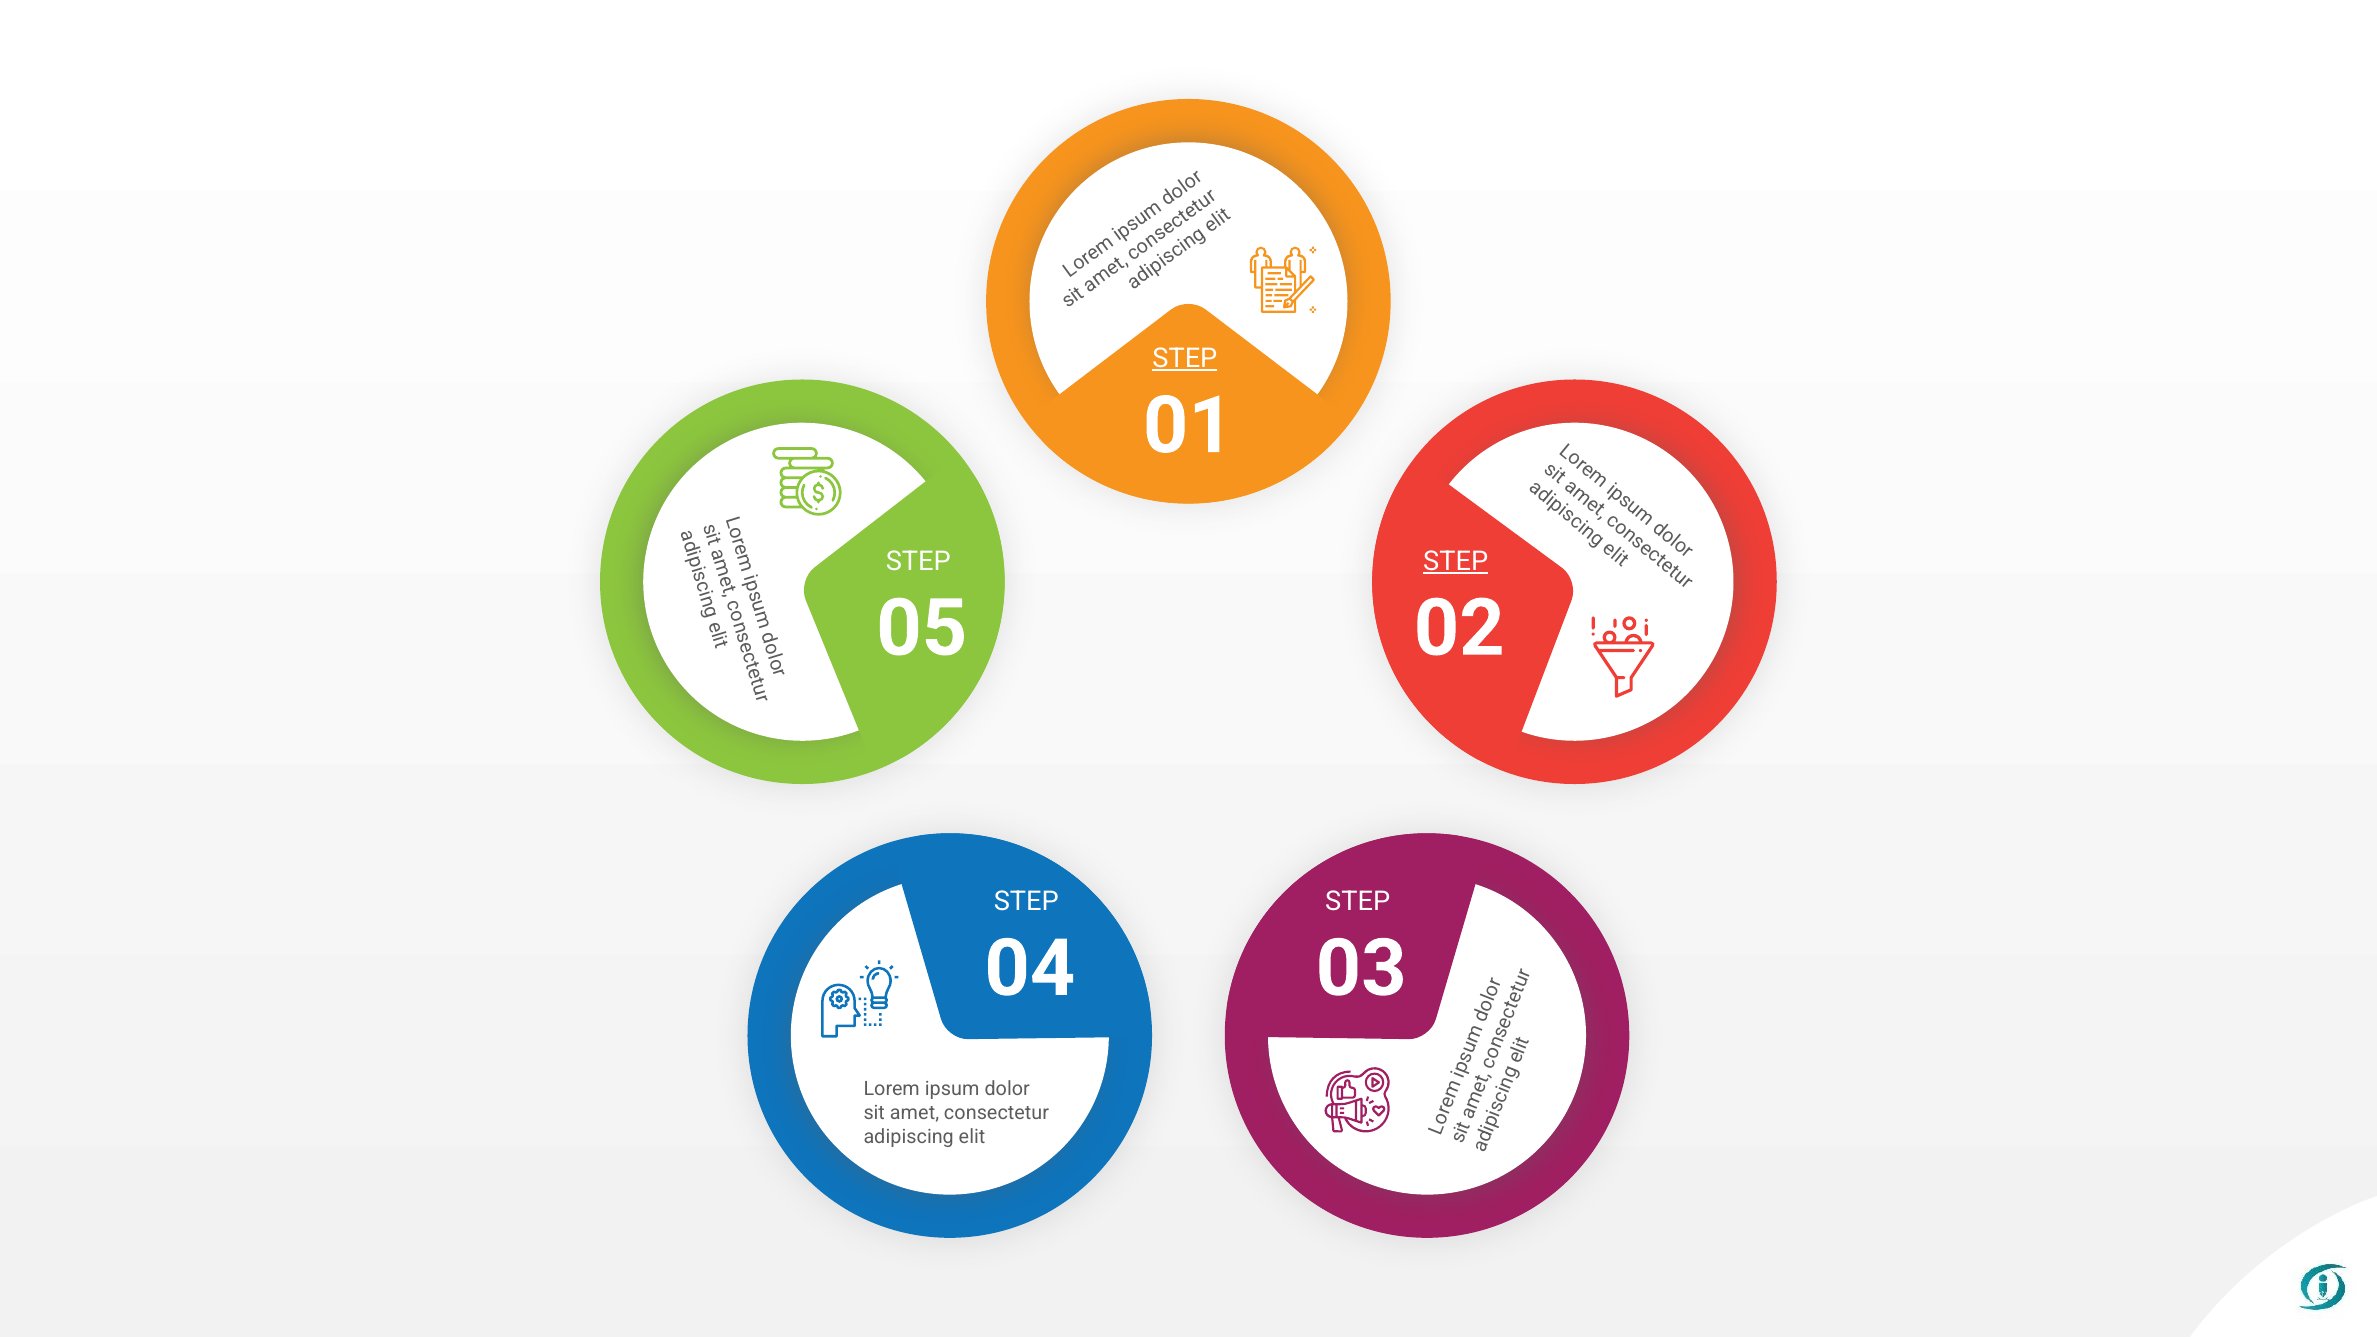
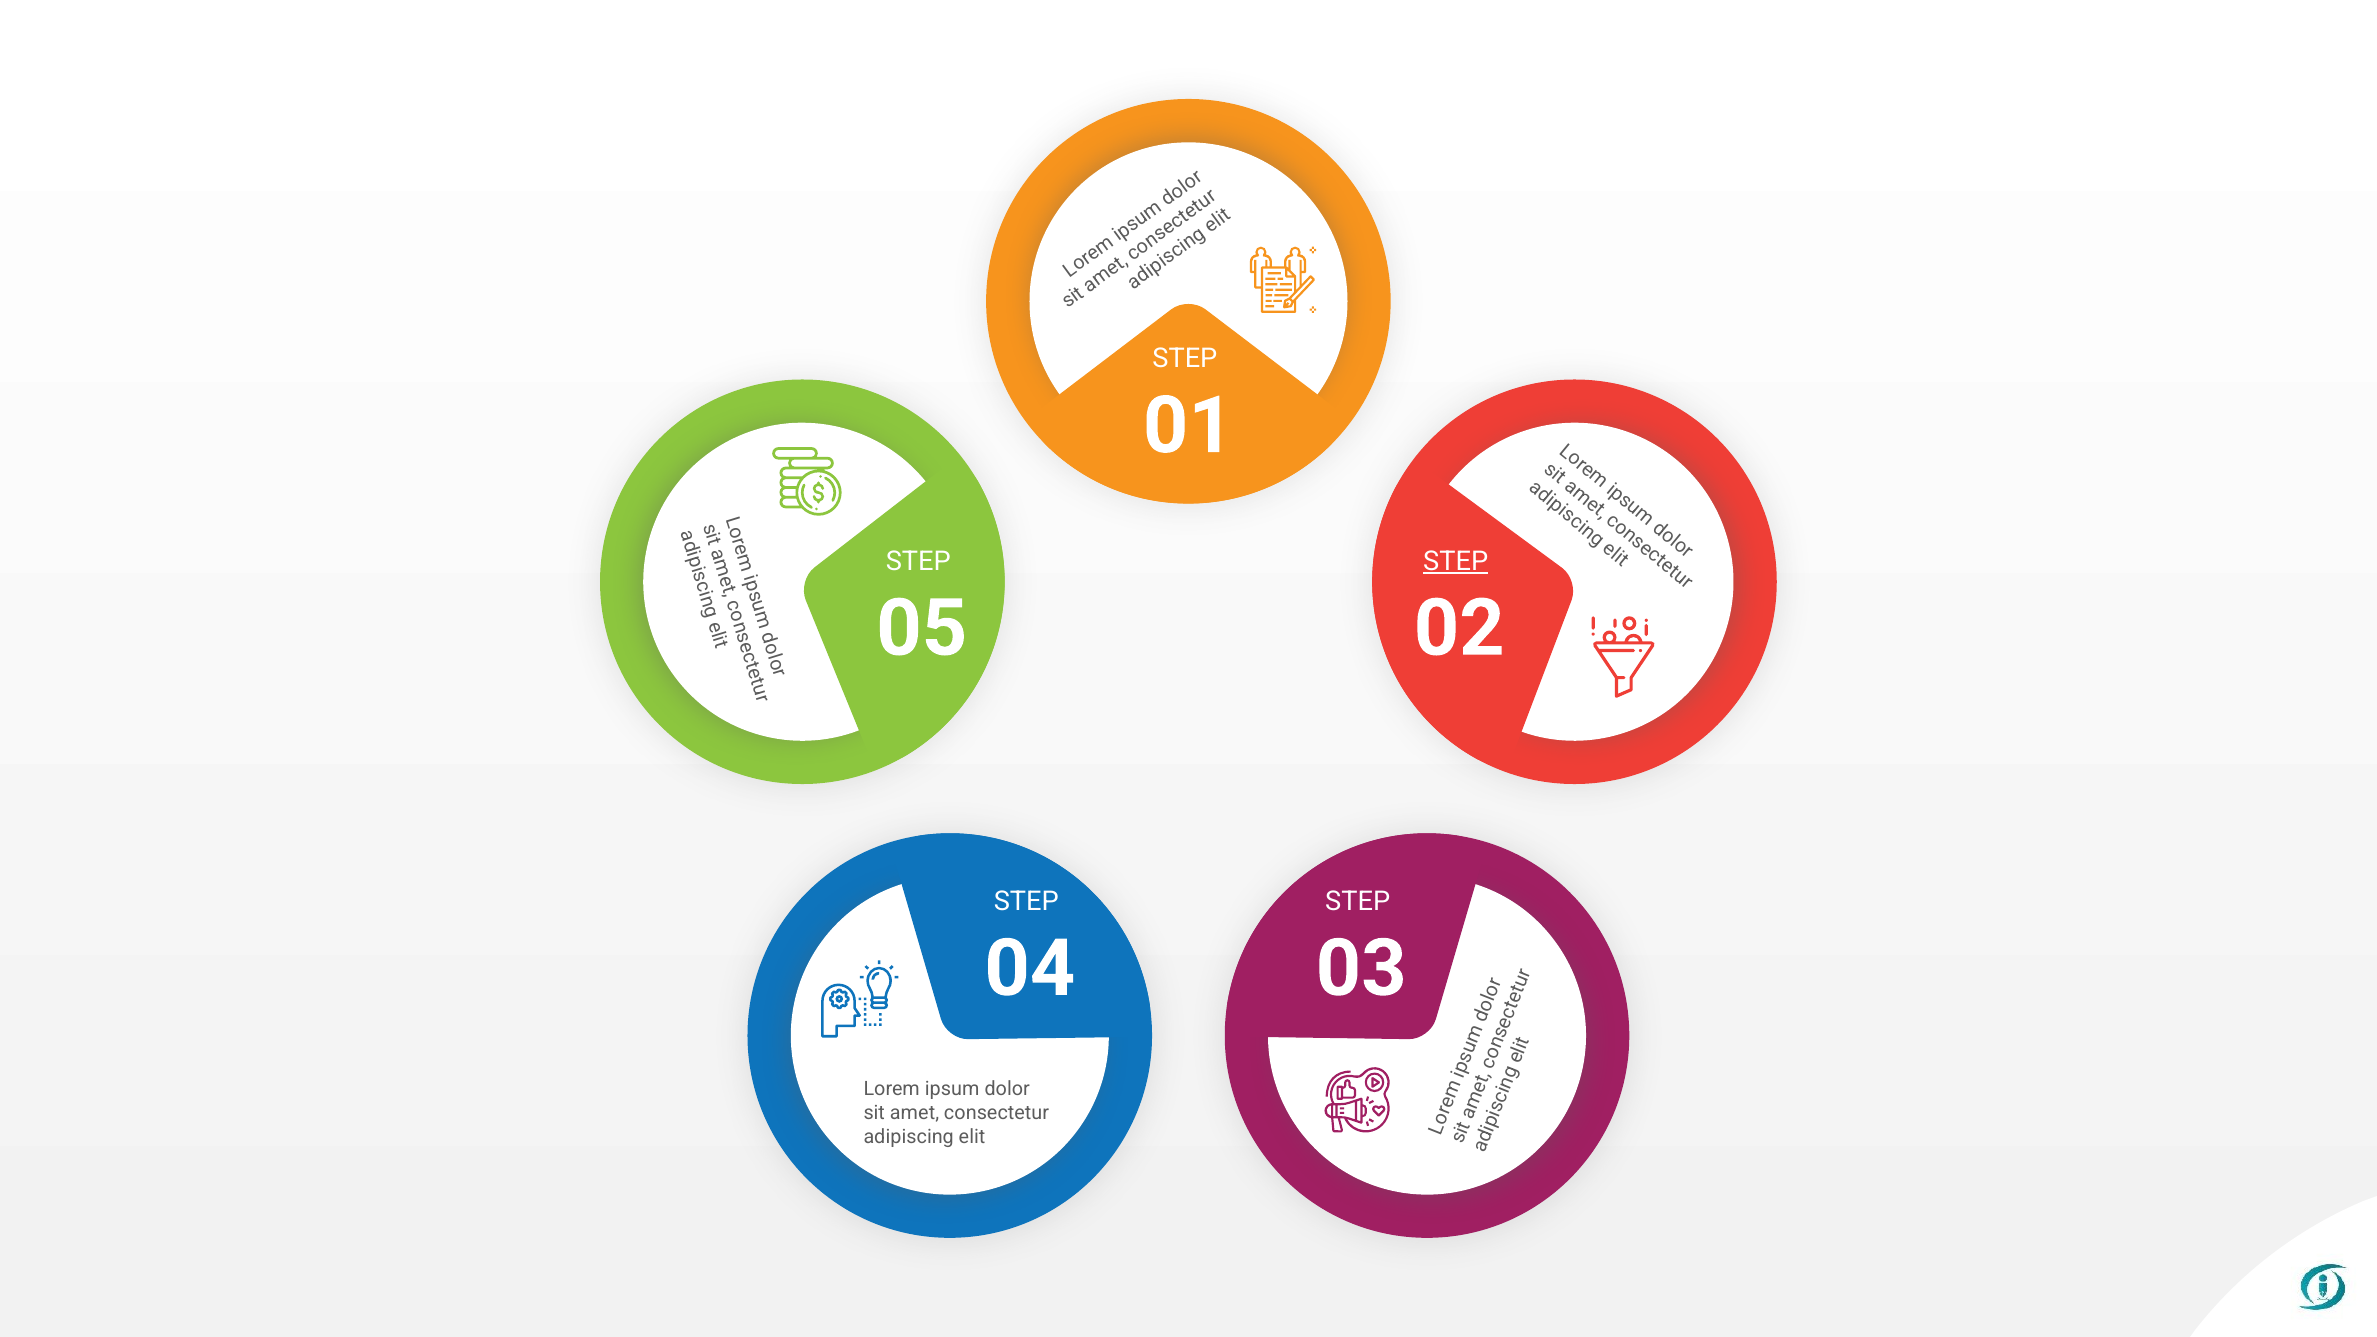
STEP at (1185, 358) underline: present -> none
